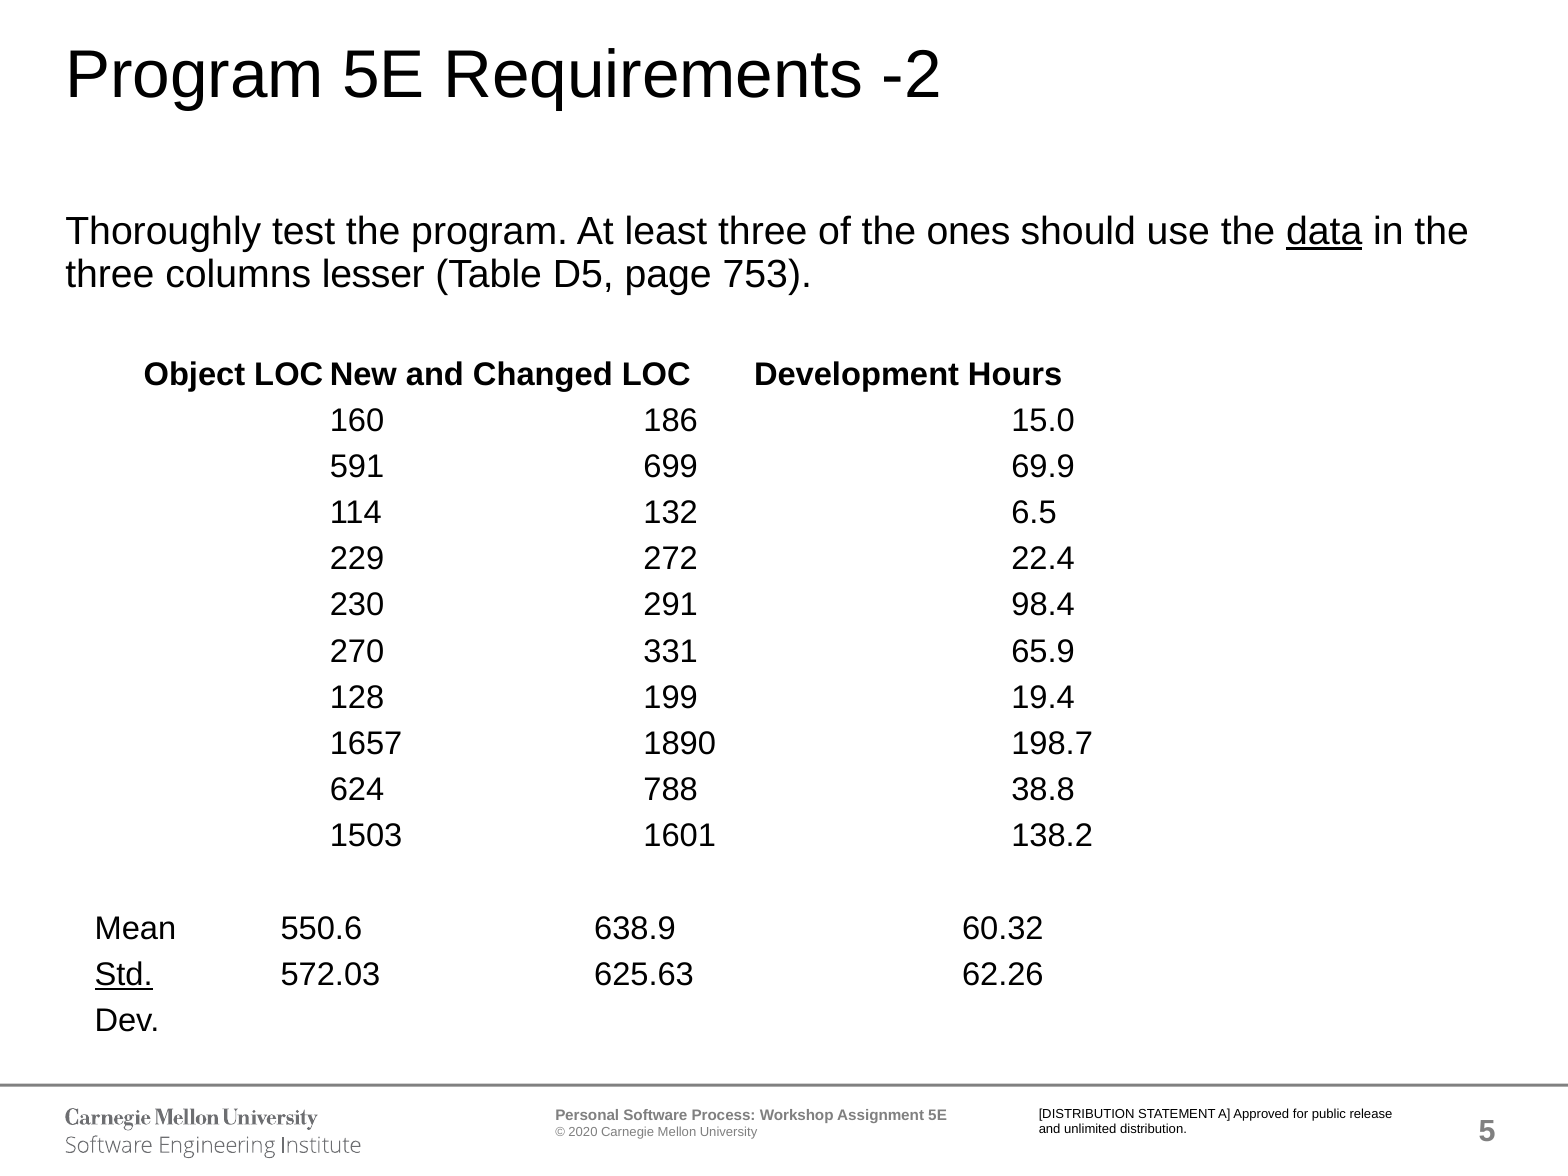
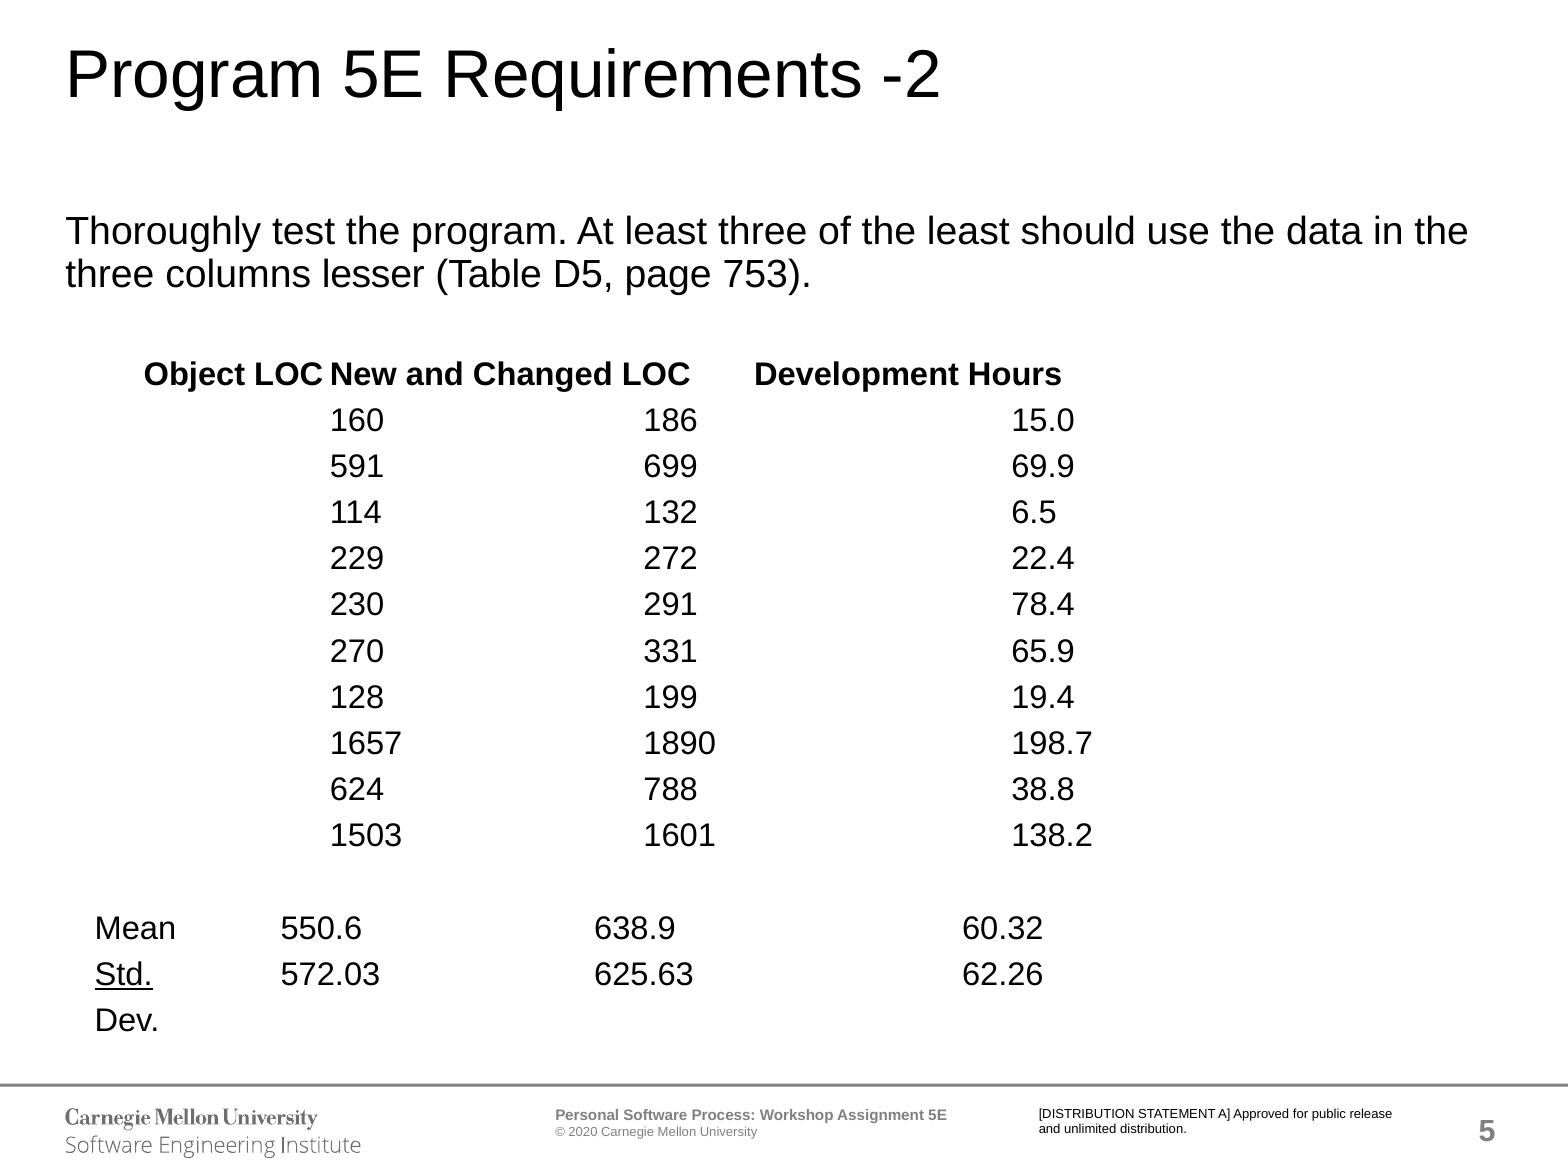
the ones: ones -> least
data underline: present -> none
98.4: 98.4 -> 78.4
